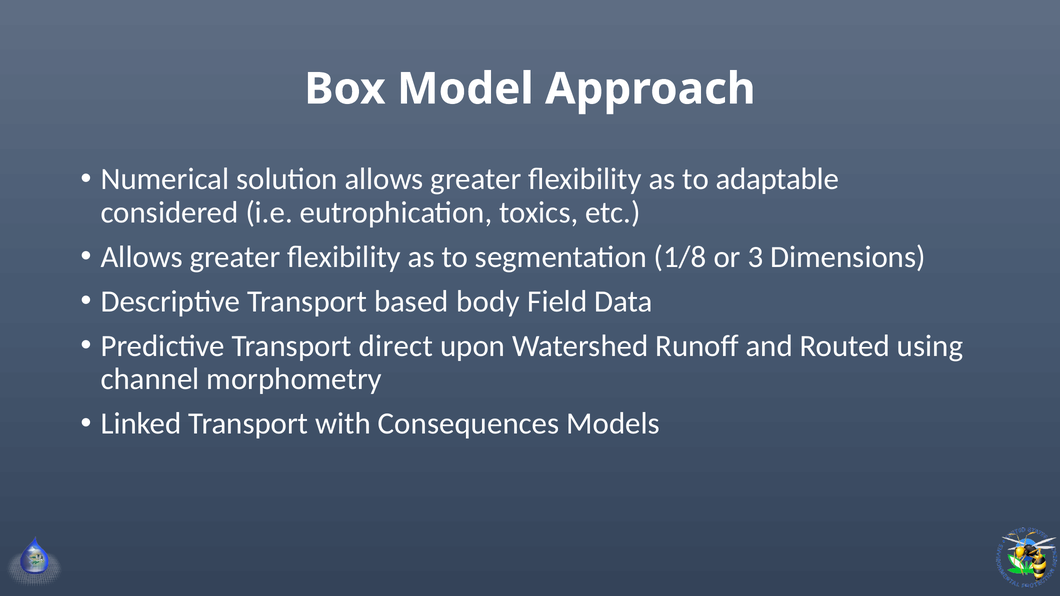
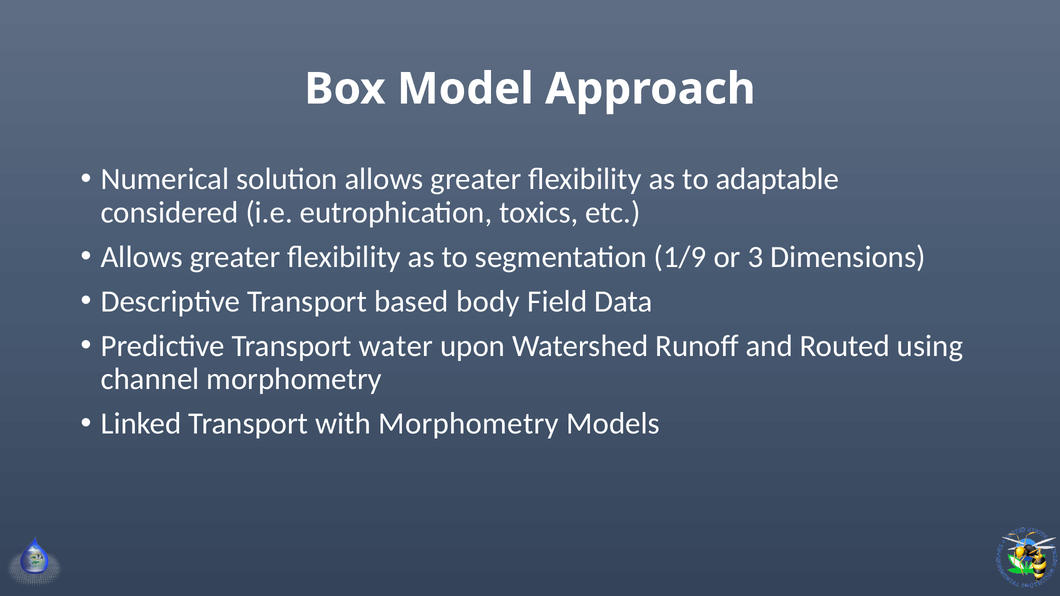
1/8: 1/8 -> 1/9
direct: direct -> water
with Consequences: Consequences -> Morphometry
